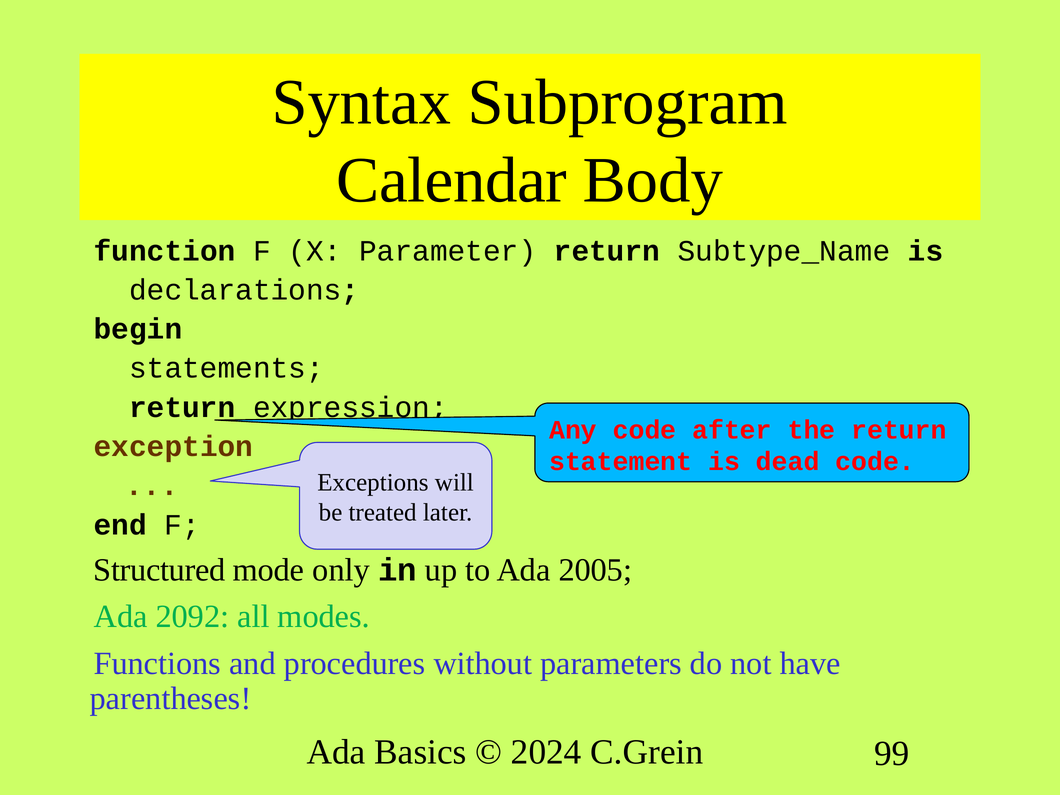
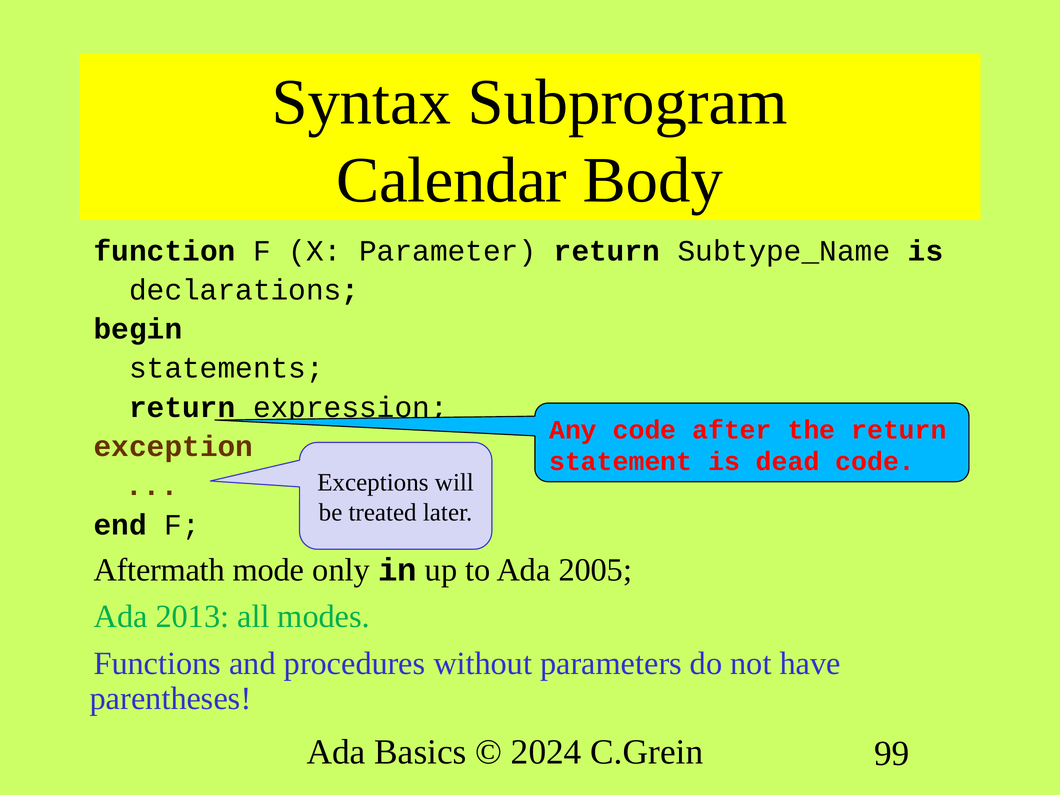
Structured: Structured -> Aftermath
2092: 2092 -> 2013
